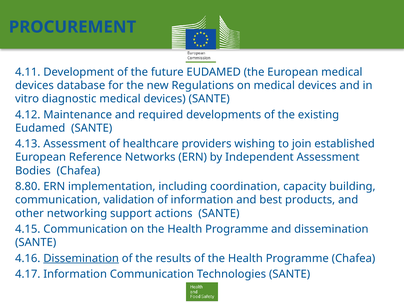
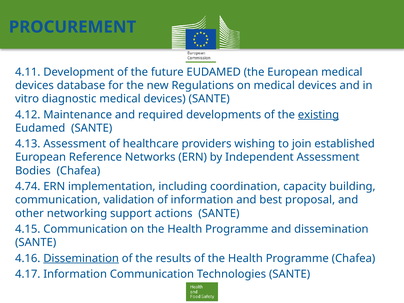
existing underline: none -> present
8.80: 8.80 -> 4.74
products: products -> proposal
